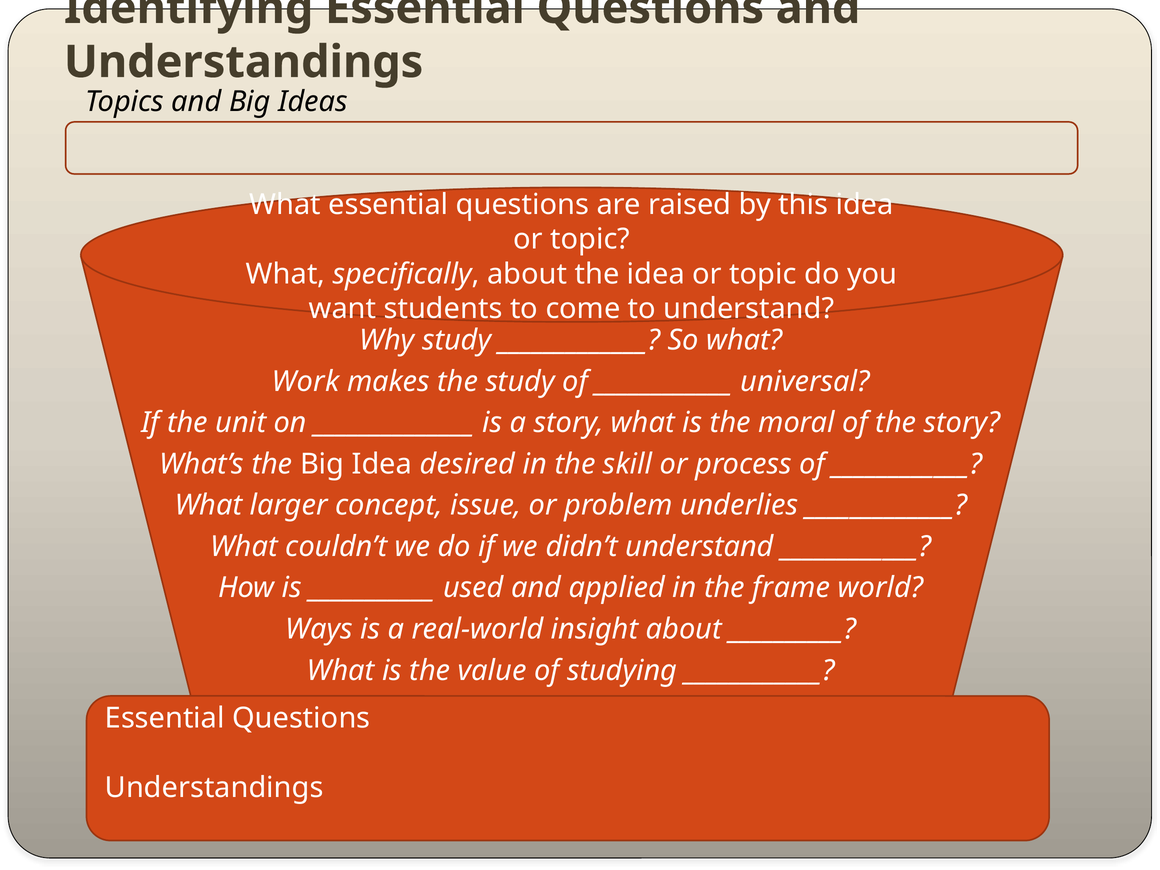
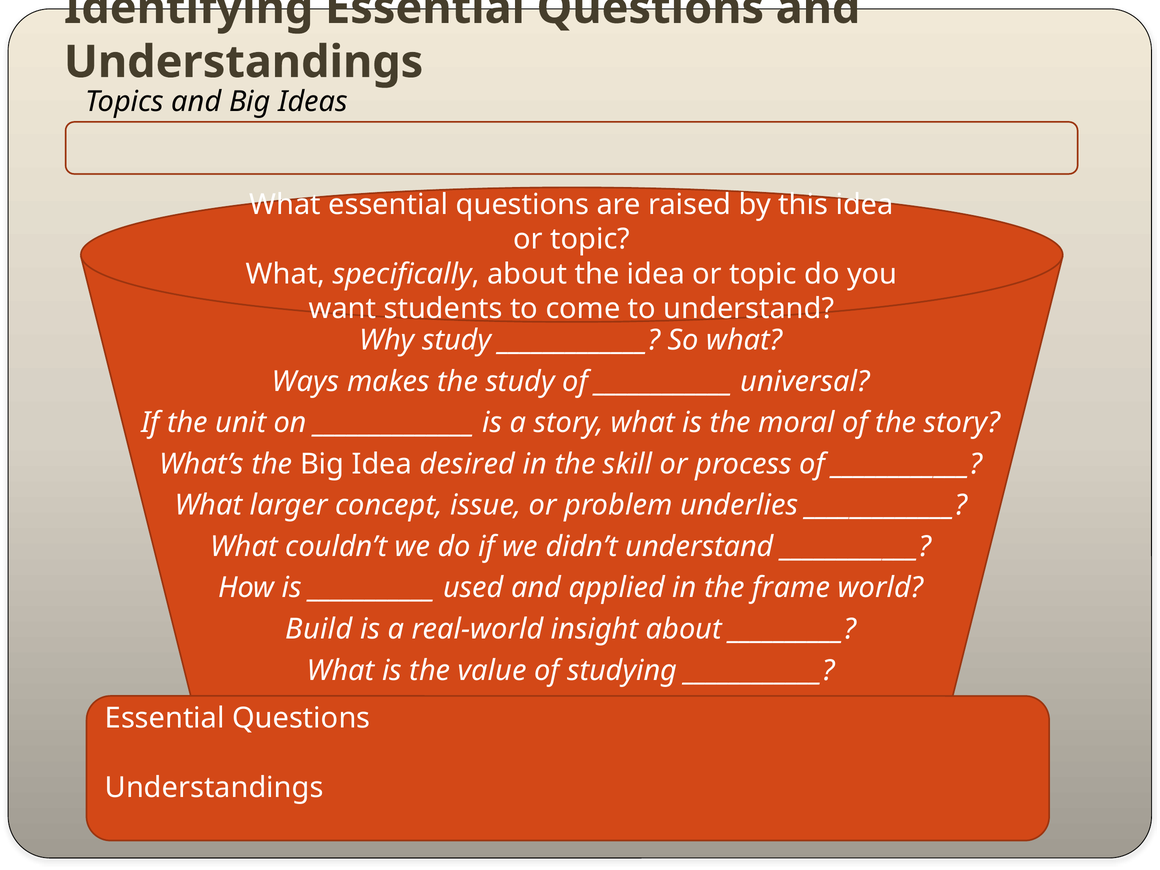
Work: Work -> Ways
Ways: Ways -> Build
